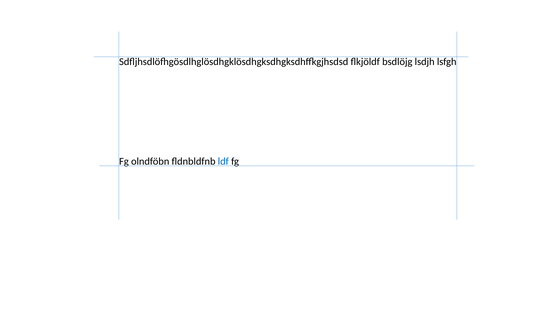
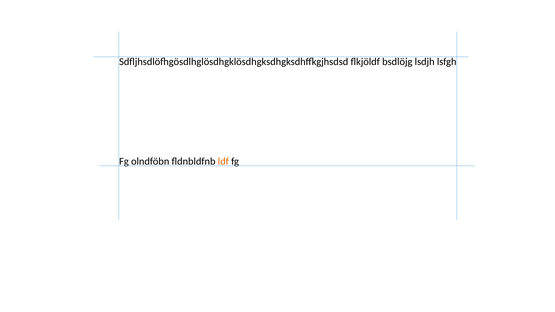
ldf colour: blue -> orange
